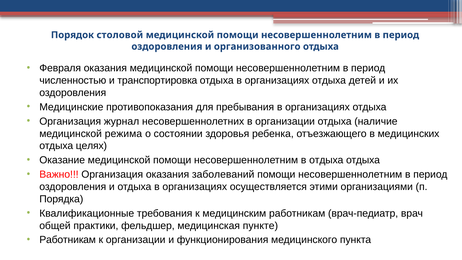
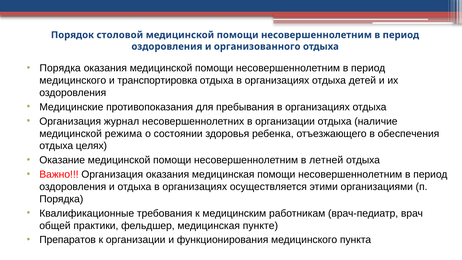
Февраля at (60, 68): Февраля -> Порядка
численностью at (73, 80): численностью -> медицинского
медицинских: медицинских -> обеспечения
в отдыха: отдыха -> летней
оказания заболеваний: заболеваний -> медицинская
Работникам at (68, 240): Работникам -> Препаратов
